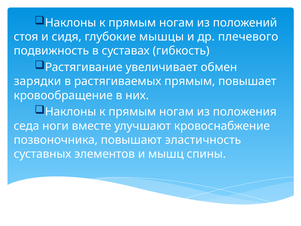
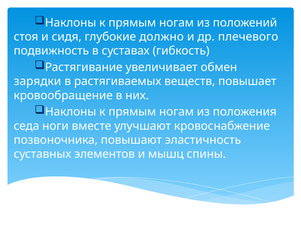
мышцы: мышцы -> должно
растягиваемых прямым: прямым -> веществ
